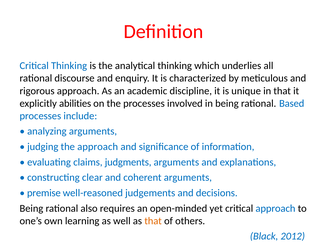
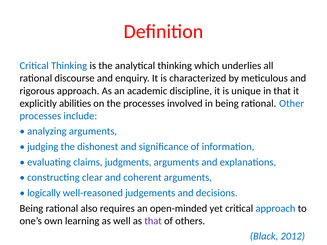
Based: Based -> Other
the approach: approach -> dishonest
premise: premise -> logically
that at (153, 221) colour: orange -> purple
